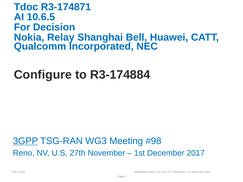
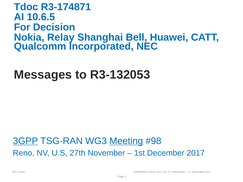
Configure: Configure -> Messages
R3-174884: R3-174884 -> R3-132053
Meeting underline: none -> present
